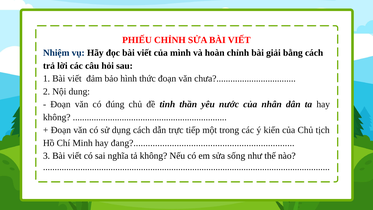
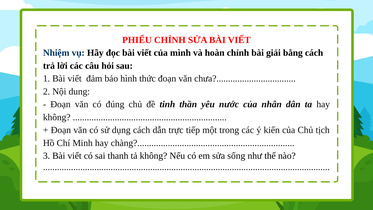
đang: đang -> chàng
nghĩa: nghĩa -> thanh
